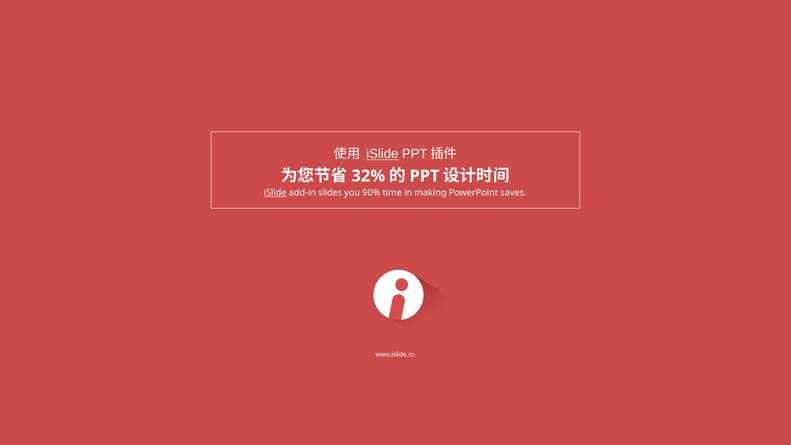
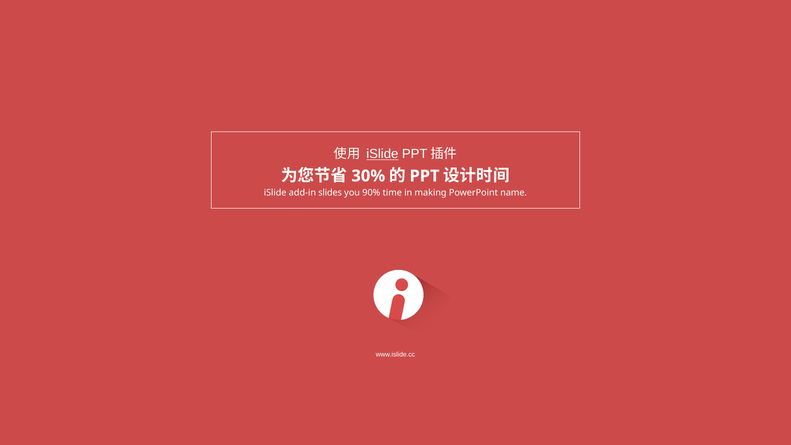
32%: 32% -> 30%
iSlide at (275, 193) underline: present -> none
saves: saves -> name
